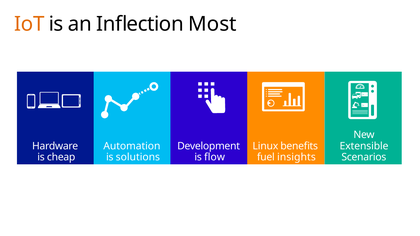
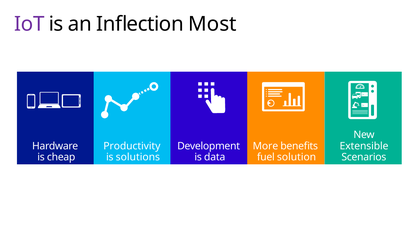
IoT colour: orange -> purple
Automation: Automation -> Productivity
Linux: Linux -> More
flow: flow -> data
insights: insights -> solution
